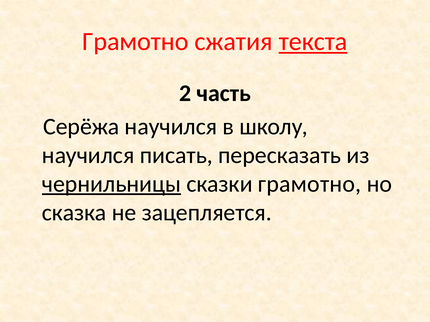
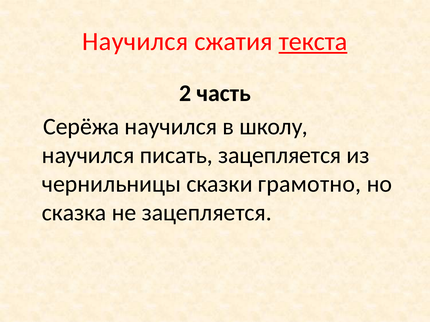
Грамотно at (135, 42): Грамотно -> Научился
писать пересказать: пересказать -> зацепляется
чернильницы underline: present -> none
